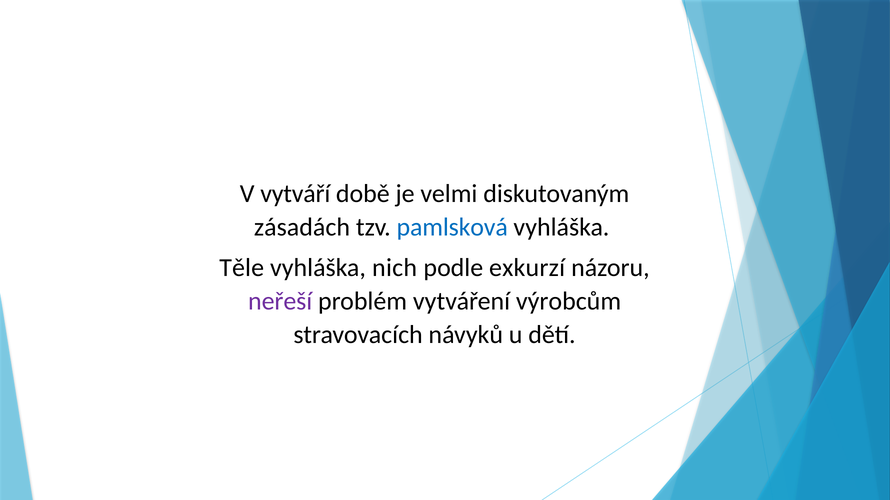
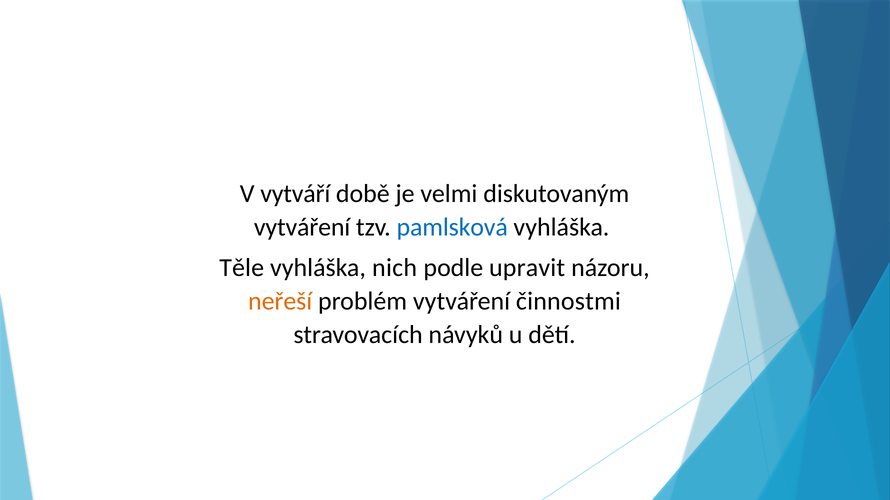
zásadách at (302, 227): zásadách -> vytváření
exkurzí: exkurzí -> upravit
neřeší colour: purple -> orange
výrobcům: výrobcům -> činnostmi
